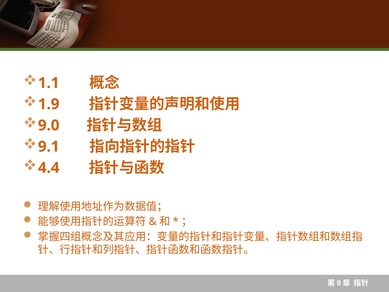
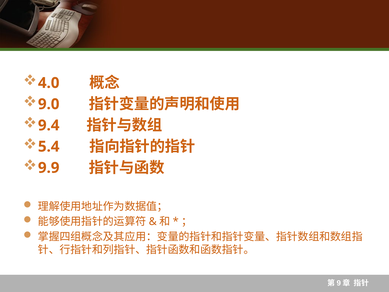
1.1: 1.1 -> 4.0
1.9: 1.9 -> 9.0
9.0: 9.0 -> 9.4
9.1: 9.1 -> 5.4
4.4: 4.4 -> 9.9
